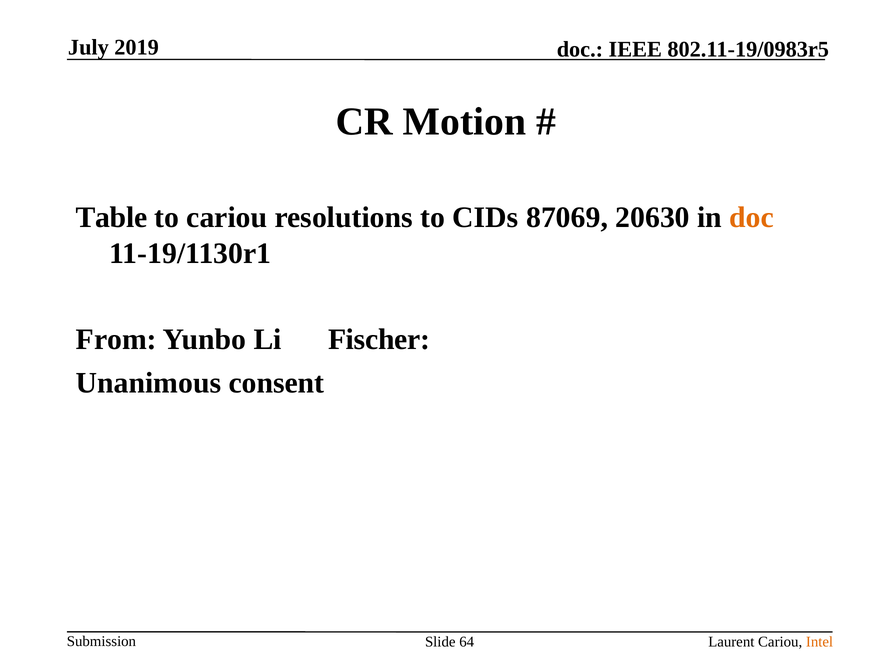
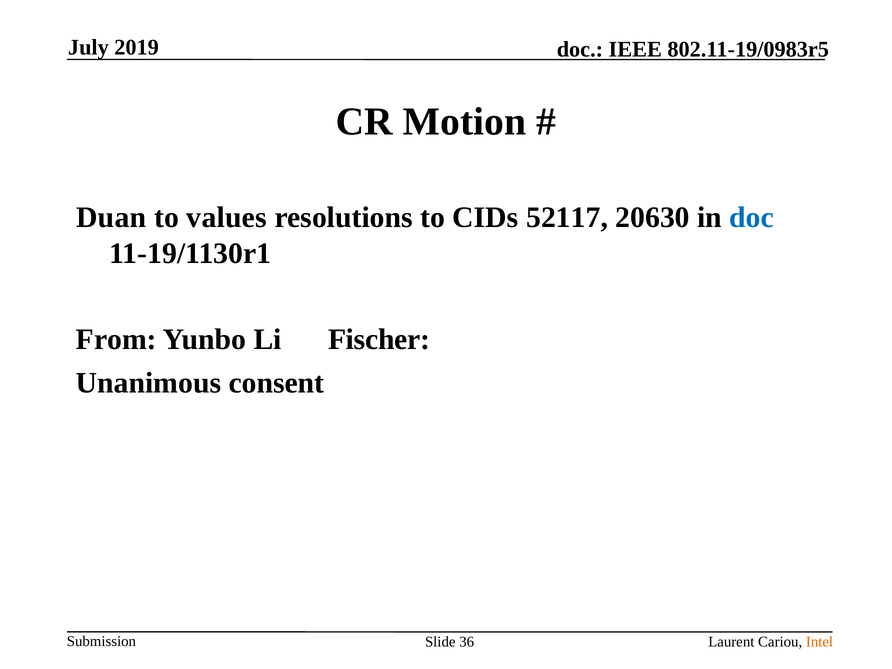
Table: Table -> Duan
to cariou: cariou -> values
87069: 87069 -> 52117
doc at (752, 218) colour: orange -> blue
64: 64 -> 36
